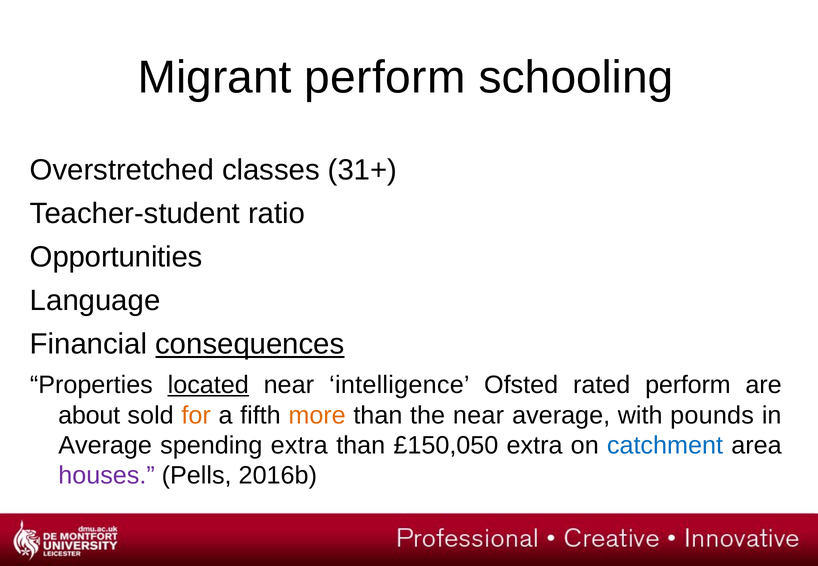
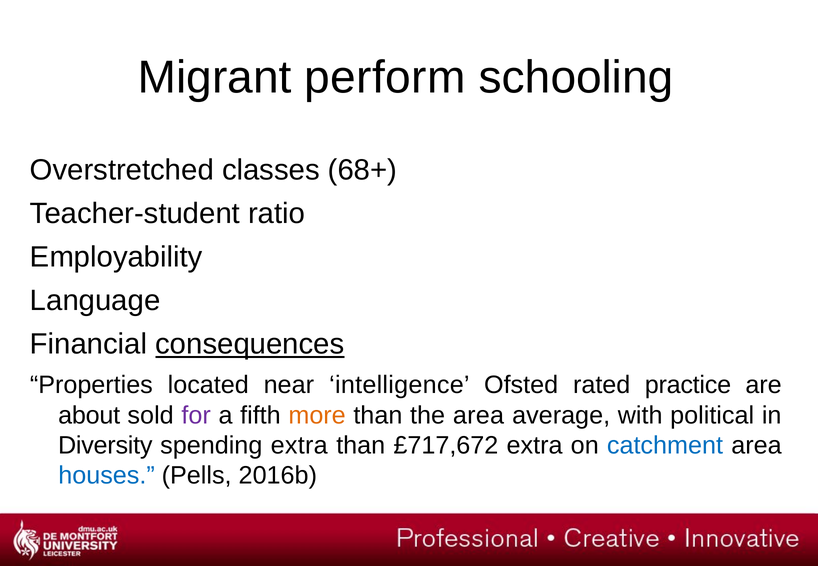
31+: 31+ -> 68+
Opportunities: Opportunities -> Employability
located underline: present -> none
rated perform: perform -> practice
for colour: orange -> purple
the near: near -> area
pounds: pounds -> political
Average at (105, 446): Average -> Diversity
£150,050: £150,050 -> £717,672
houses colour: purple -> blue
